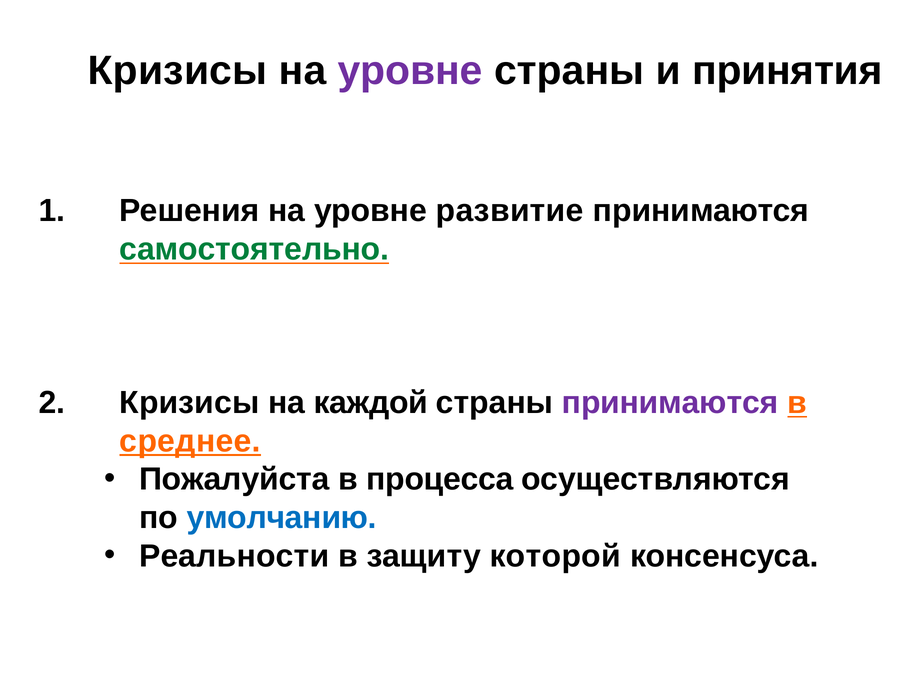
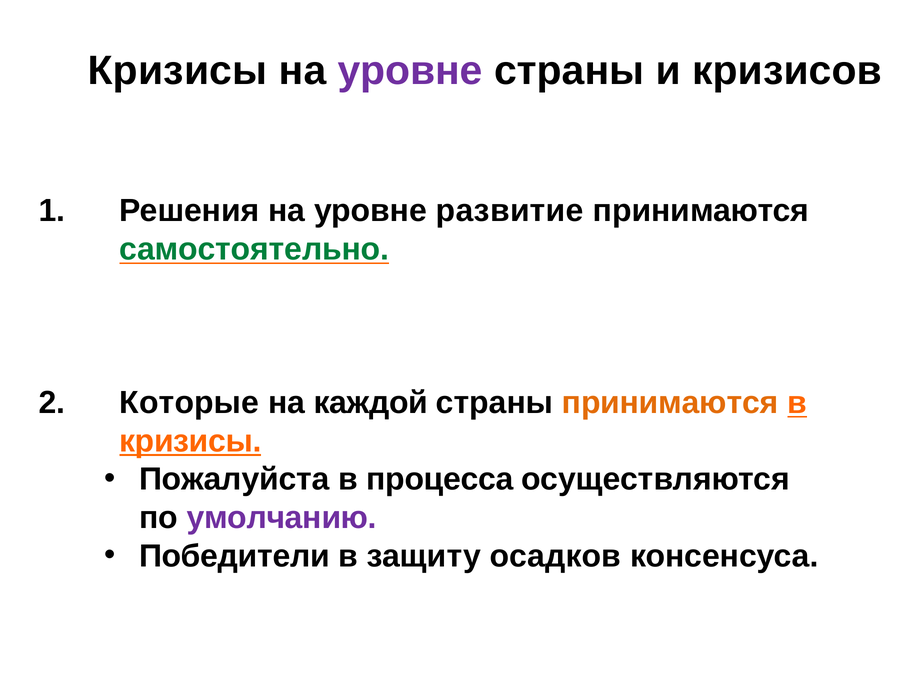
принятия: принятия -> кризисов
Кризисы at (189, 402): Кризисы -> Которые
принимаются at (670, 402) colour: purple -> orange
среднее at (190, 441): среднее -> кризисы
умолчанию colour: blue -> purple
Реальности: Реальности -> Победители
которой: которой -> осадков
